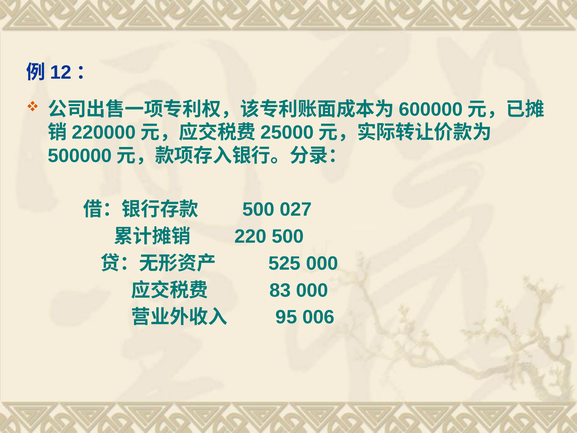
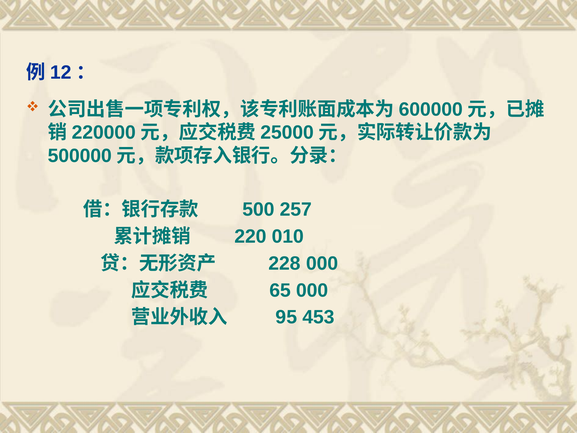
027: 027 -> 257
220 500: 500 -> 010
525: 525 -> 228
83: 83 -> 65
006: 006 -> 453
